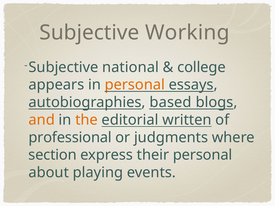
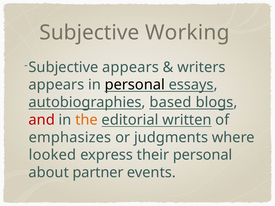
Subjective national: national -> appears
college: college -> writers
personal at (135, 85) colour: orange -> black
and colour: orange -> red
professional: professional -> emphasizes
section: section -> looked
playing: playing -> partner
